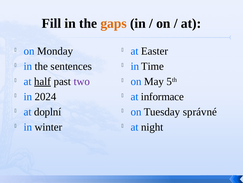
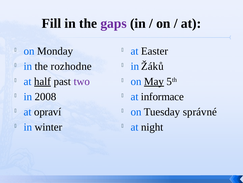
gaps colour: orange -> purple
sentences: sentences -> rozhodne
Time: Time -> Žáků
May underline: none -> present
2024: 2024 -> 2008
doplní: doplní -> opraví
